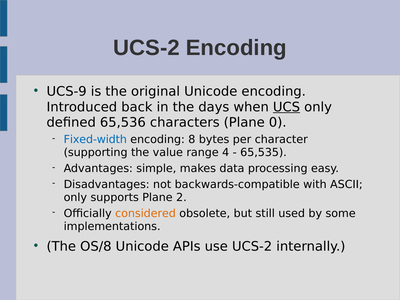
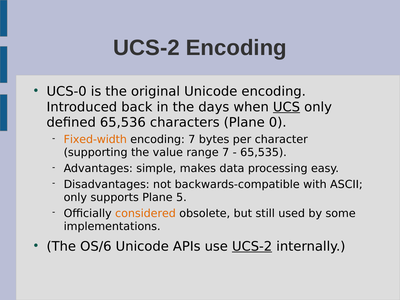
UCS-9: UCS-9 -> UCS-0
Fixed-width colour: blue -> orange
encoding 8: 8 -> 7
range 4: 4 -> 7
2: 2 -> 5
OS/8: OS/8 -> OS/6
UCS-2 at (252, 246) underline: none -> present
